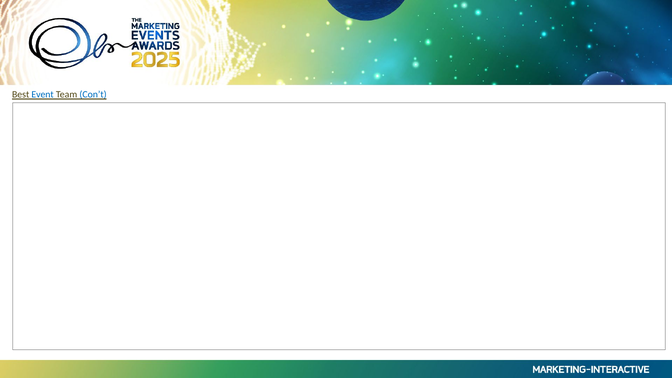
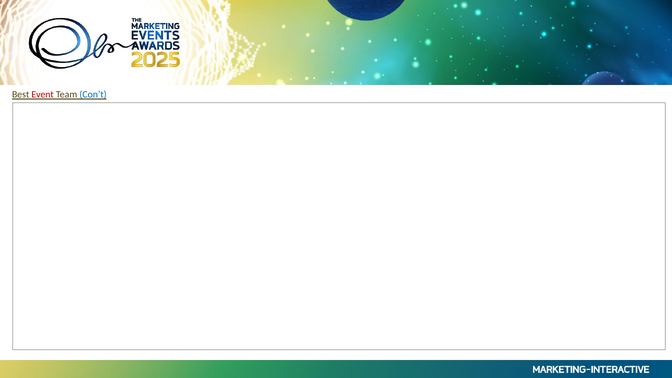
Event colour: blue -> red
